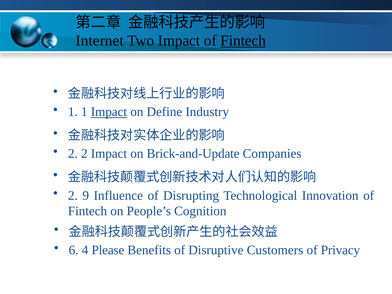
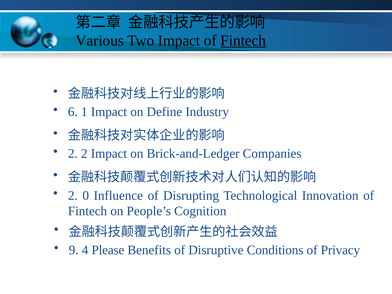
Internet: Internet -> Various
1 at (73, 112): 1 -> 6
Impact at (109, 112) underline: present -> none
Brick-and-Update: Brick-and-Update -> Brick-and-Ledger
9: 9 -> 0
6: 6 -> 9
Customers: Customers -> Conditions
